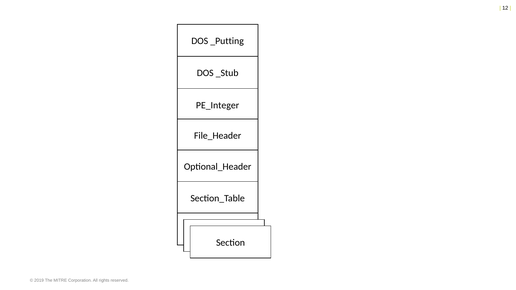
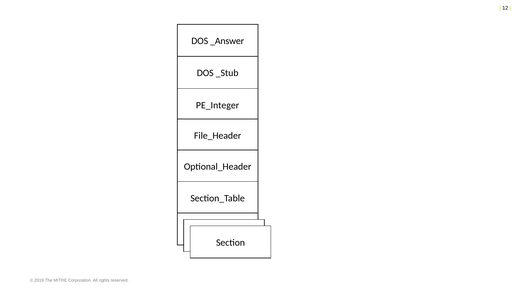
_Putting: _Putting -> _Answer
